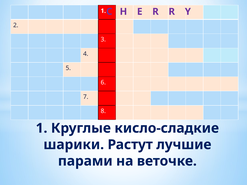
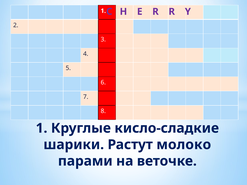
лучшие: лучшие -> молоко
